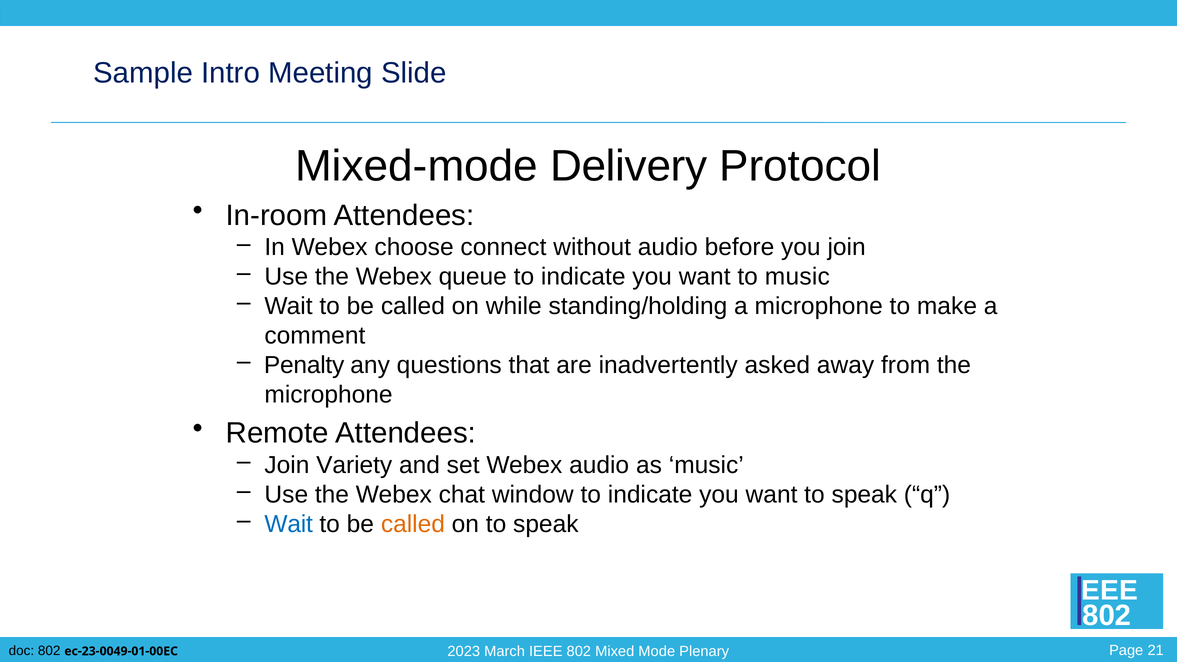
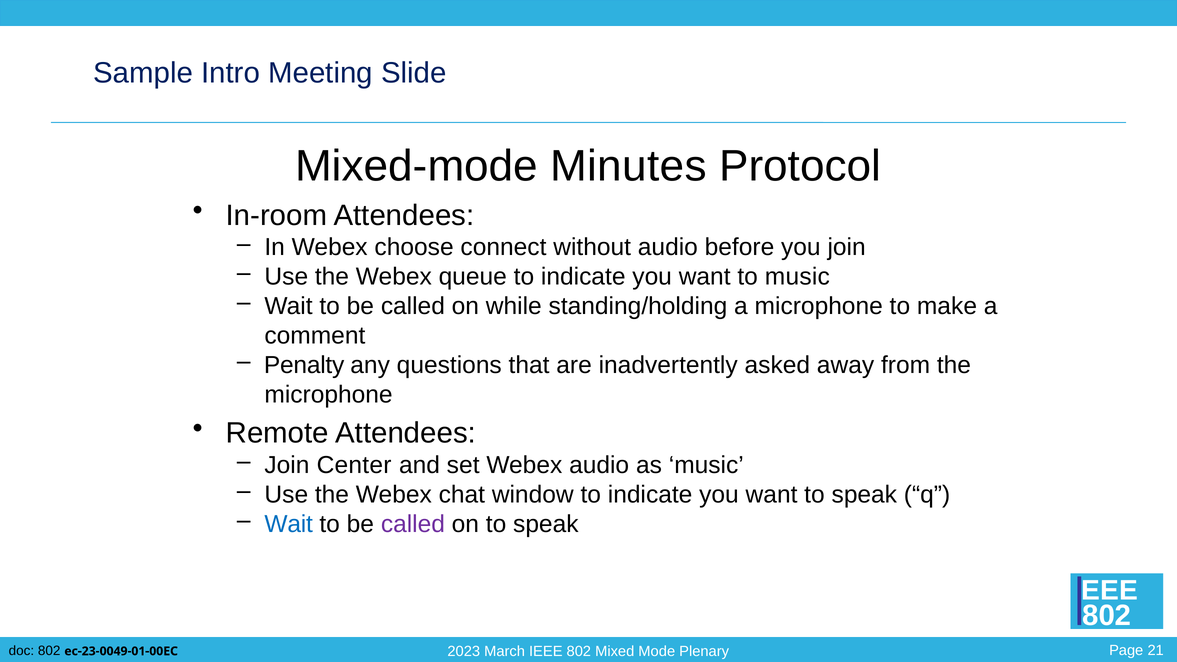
Delivery: Delivery -> Minutes
Variety: Variety -> Center
called at (413, 524) colour: orange -> purple
